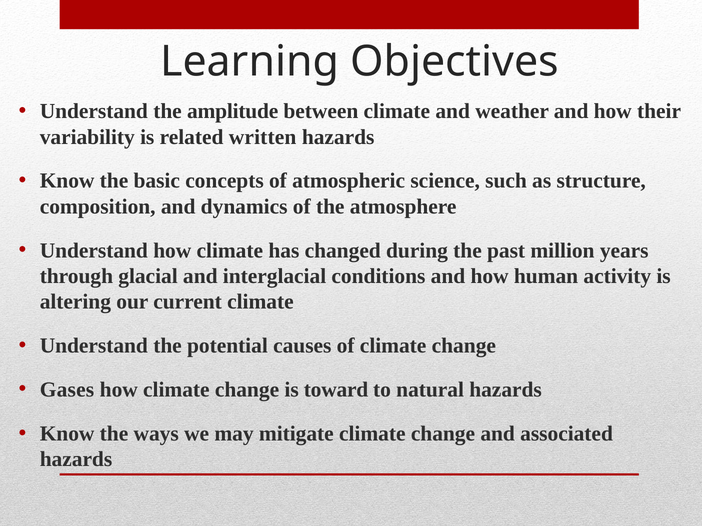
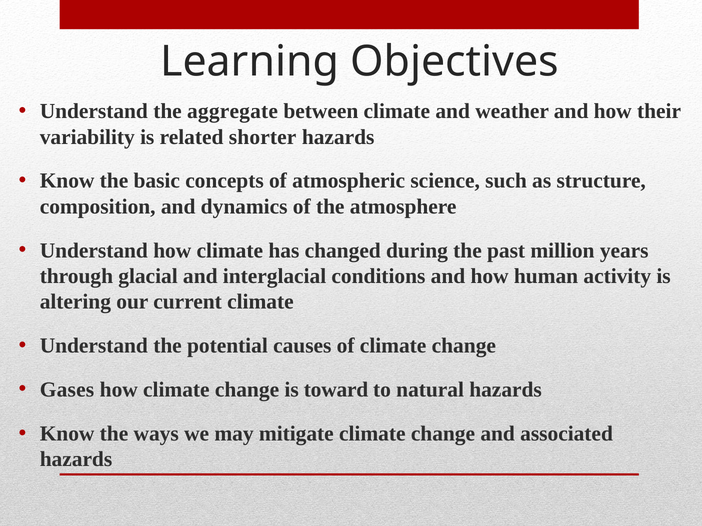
amplitude: amplitude -> aggregate
written: written -> shorter
